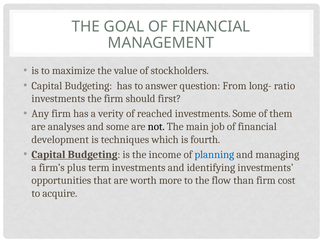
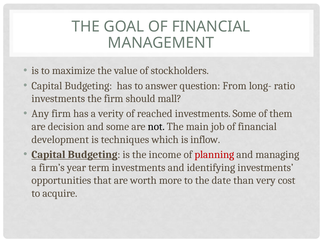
first: first -> mall
analyses: analyses -> decision
fourth: fourth -> inflow
planning colour: blue -> red
plus: plus -> year
flow: flow -> date
than firm: firm -> very
